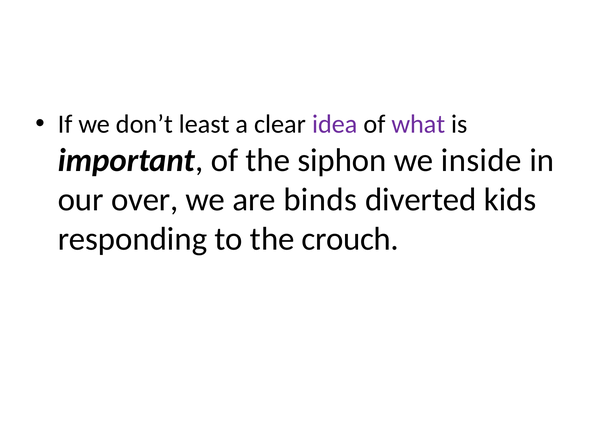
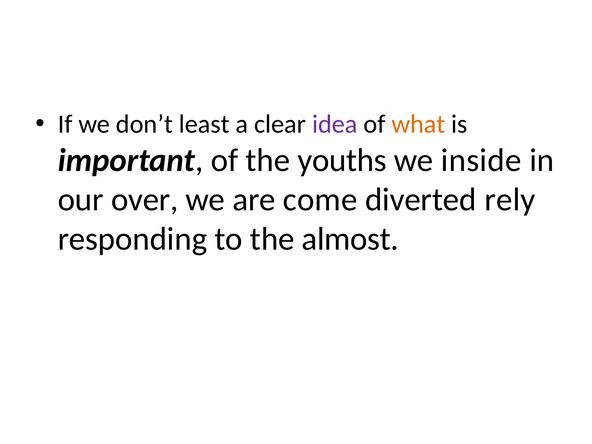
what colour: purple -> orange
siphon: siphon -> youths
binds: binds -> come
kids: kids -> rely
crouch: crouch -> almost
